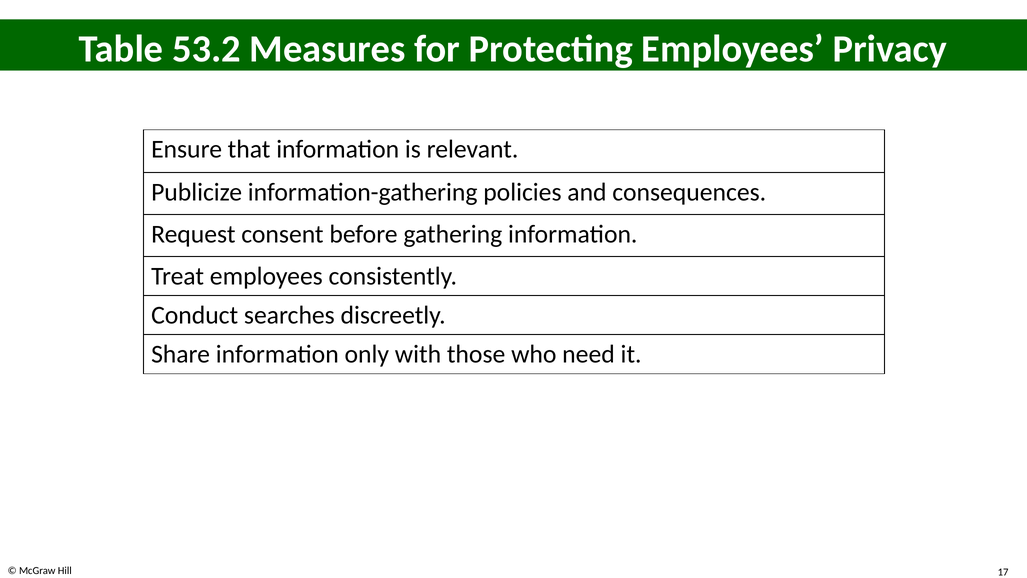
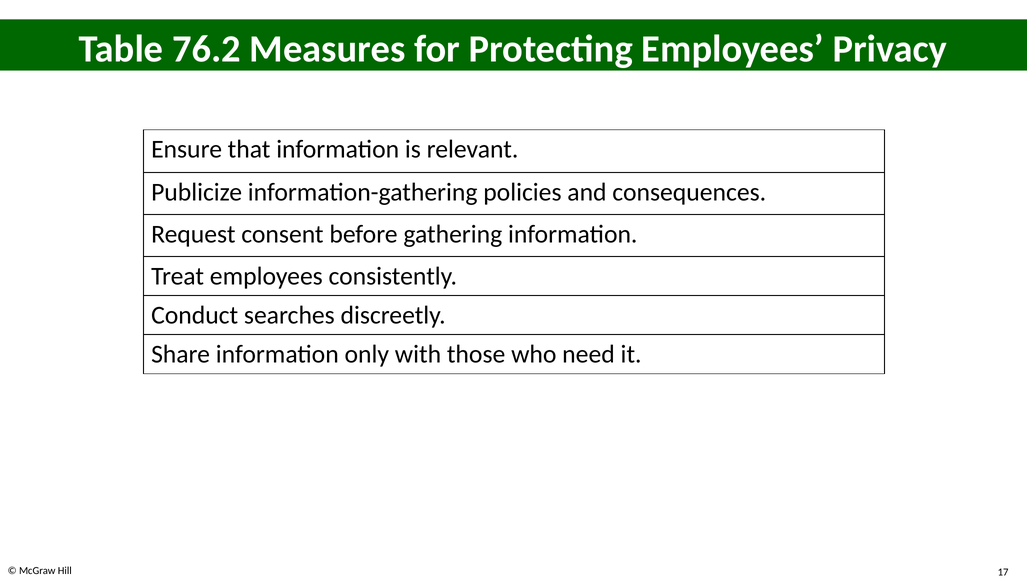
53.2: 53.2 -> 76.2
